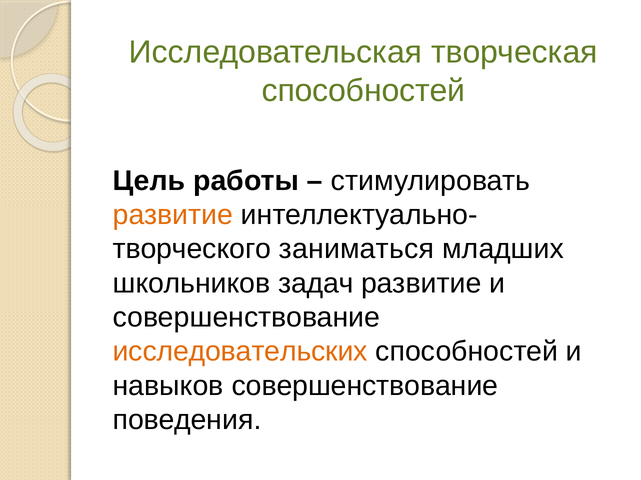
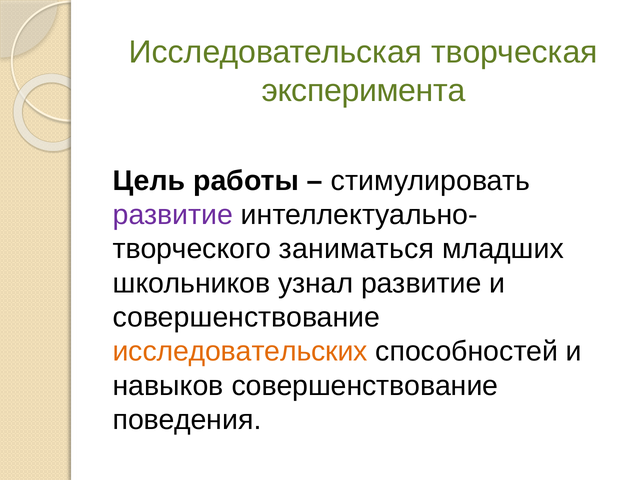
способностей at (363, 91): способностей -> эксперимента
развитие at (173, 215) colour: orange -> purple
задач: задач -> узнал
